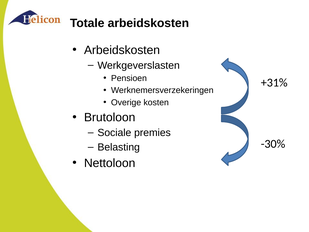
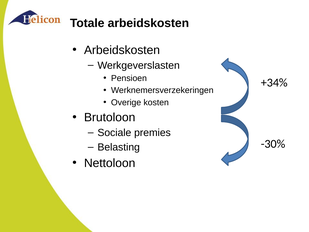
+31%: +31% -> +34%
